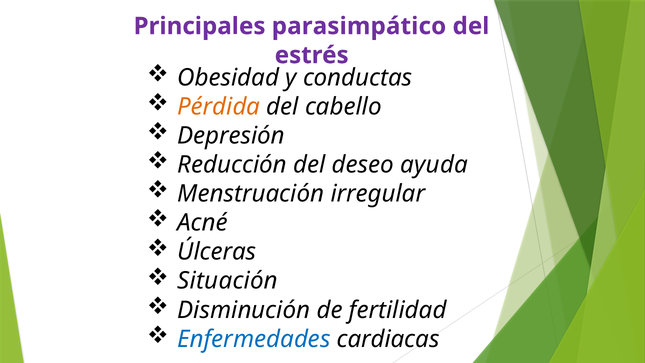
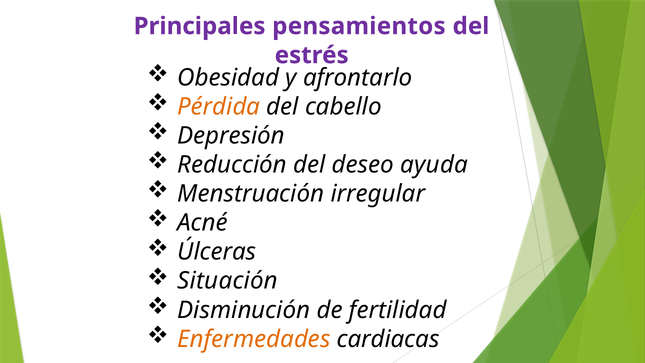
parasimpático: parasimpático -> pensamientos
conductas: conductas -> afrontarlo
Enfermedades colour: blue -> orange
